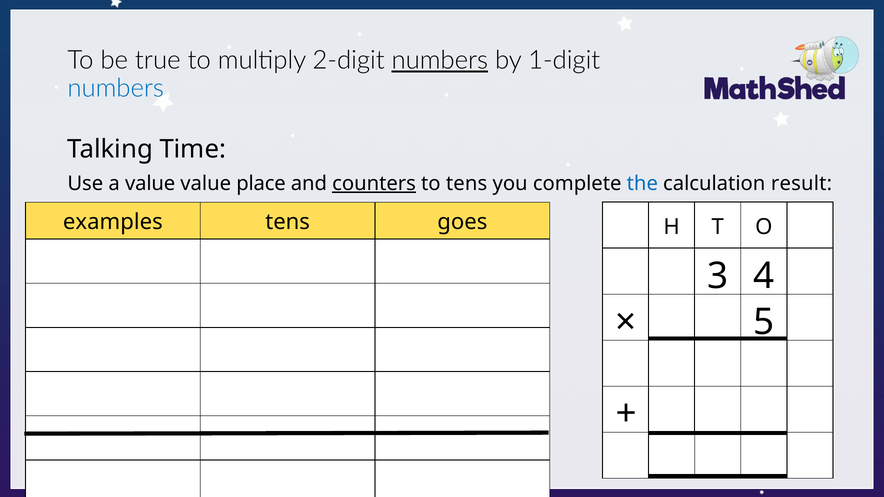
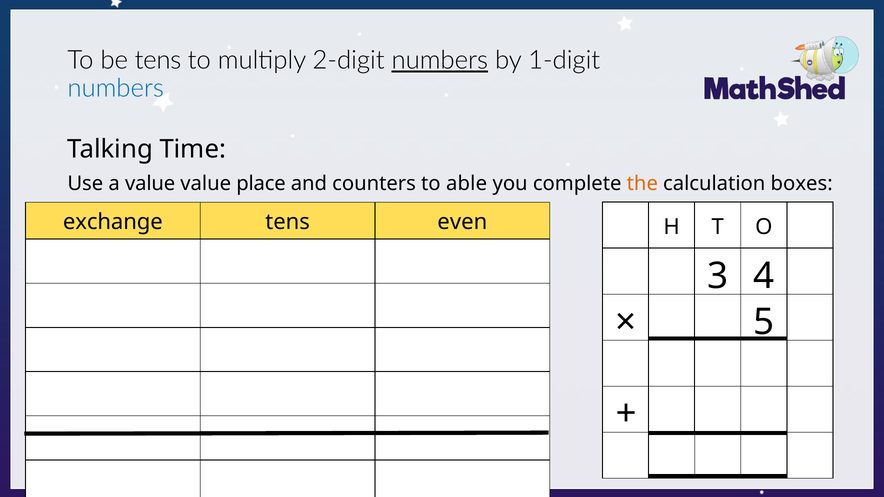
be true: true -> tens
counters underline: present -> none
to tens: tens -> able
the colour: blue -> orange
result: result -> boxes
examples: examples -> exchange
goes: goes -> even
